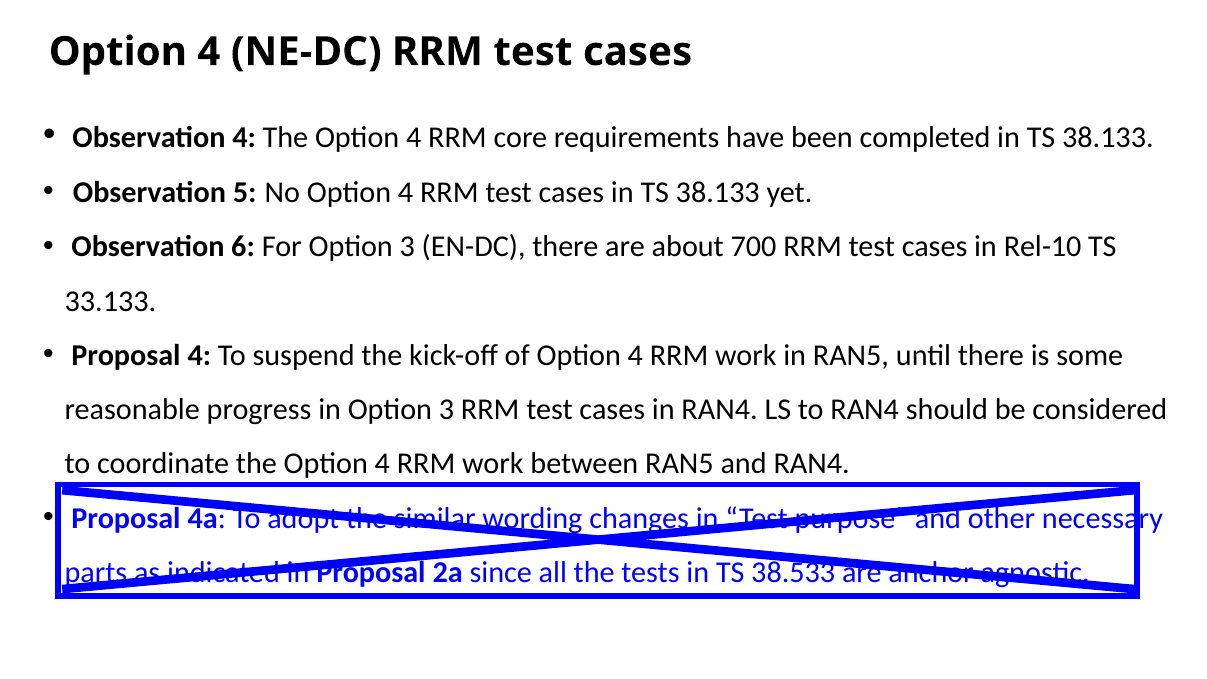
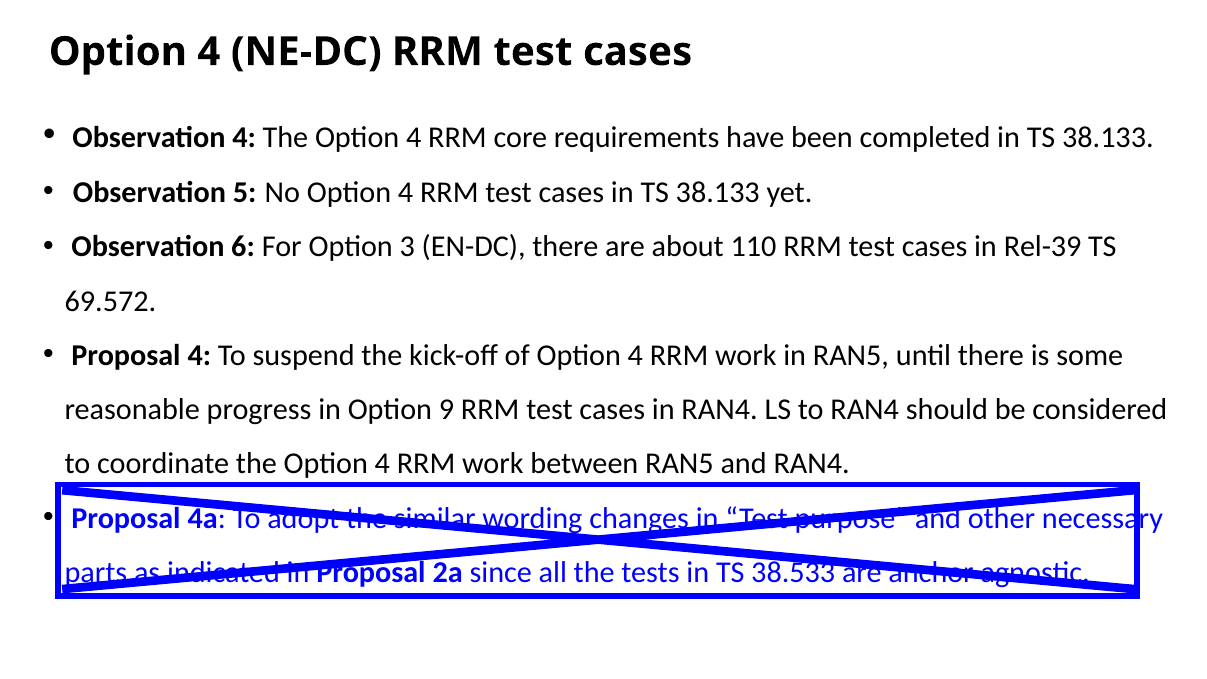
700: 700 -> 110
Rel-10: Rel-10 -> Rel-39
33.133: 33.133 -> 69.572
in Option 3: 3 -> 9
